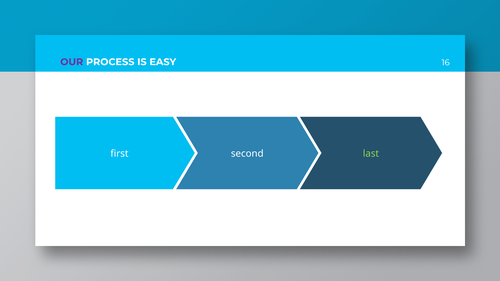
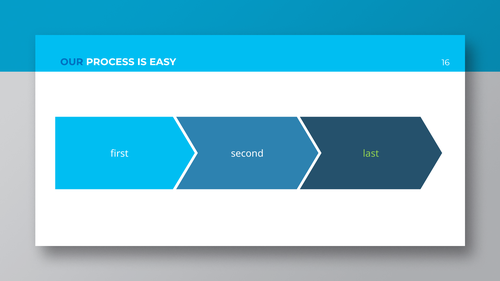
OUR colour: purple -> blue
